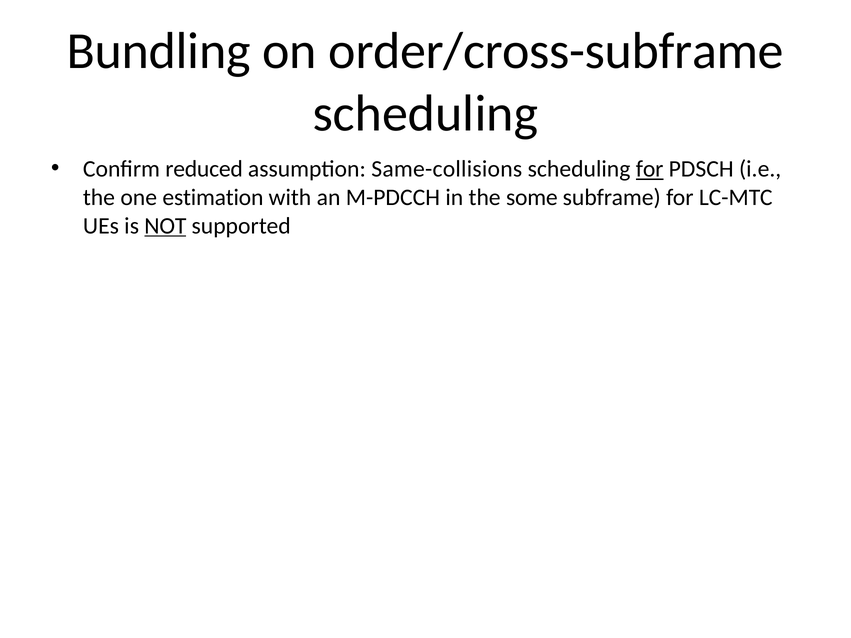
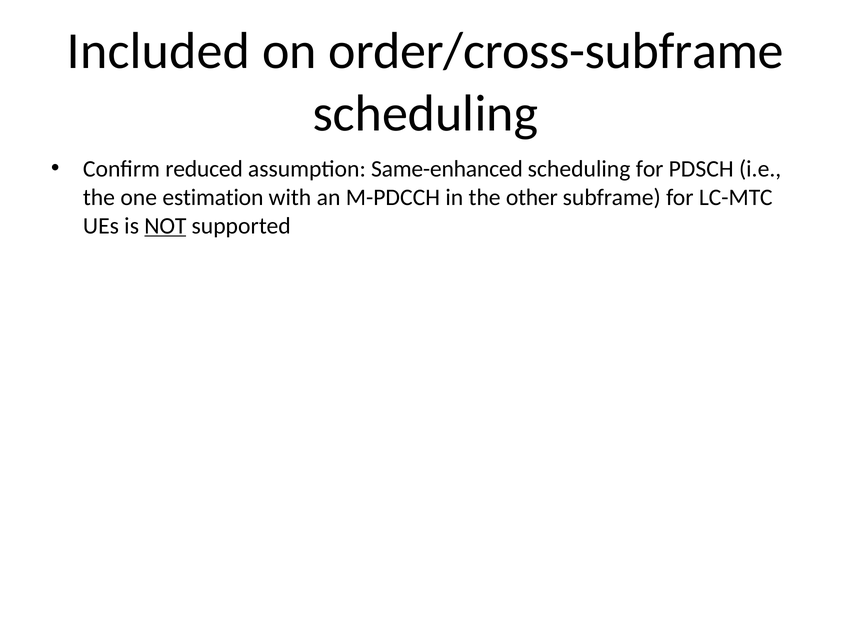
Bundling: Bundling -> Included
Same-collisions: Same-collisions -> Same-enhanced
for at (650, 169) underline: present -> none
some: some -> other
